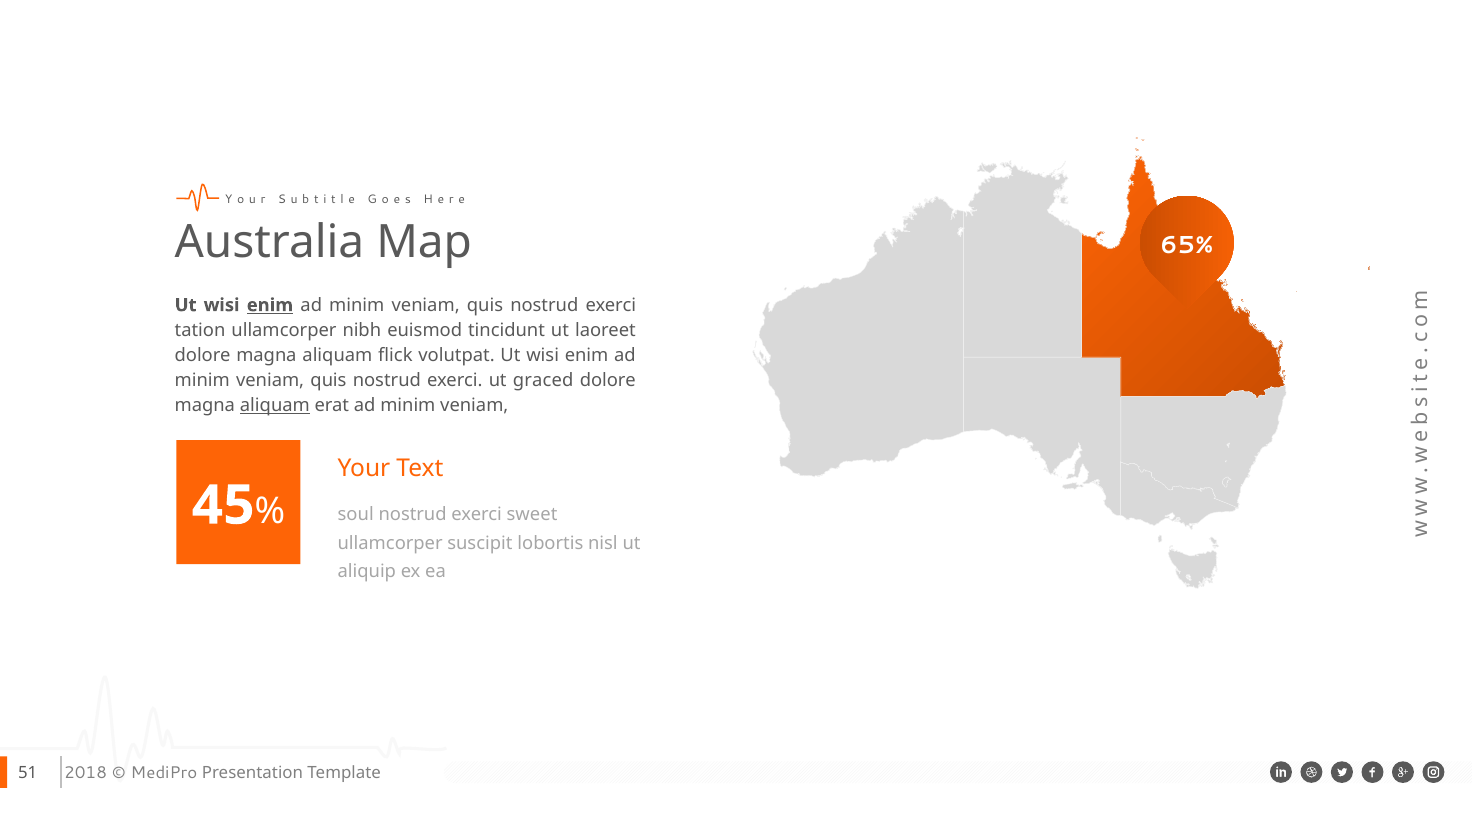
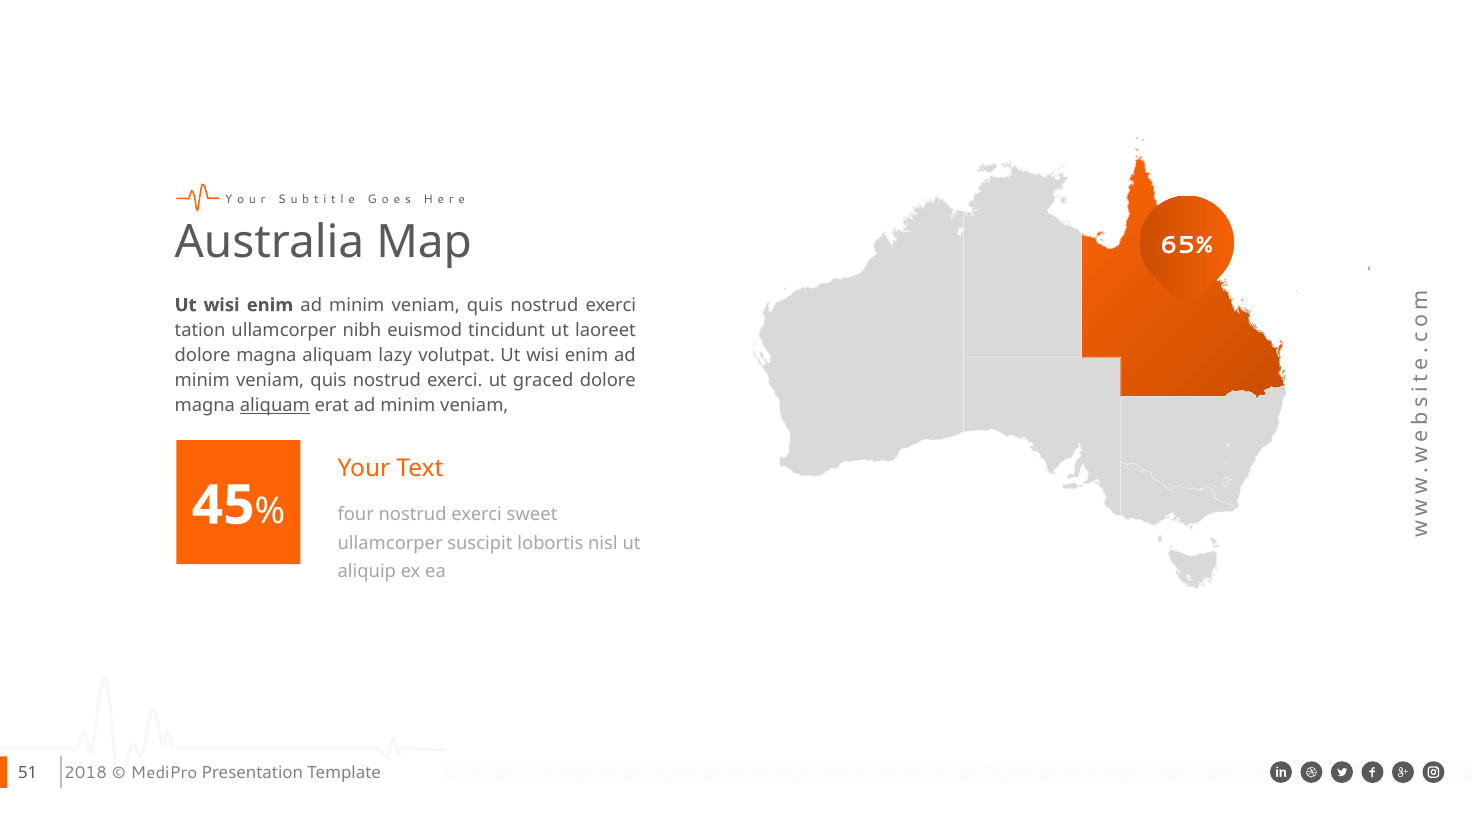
enim at (270, 305) underline: present -> none
flick: flick -> lazy
soul: soul -> four
